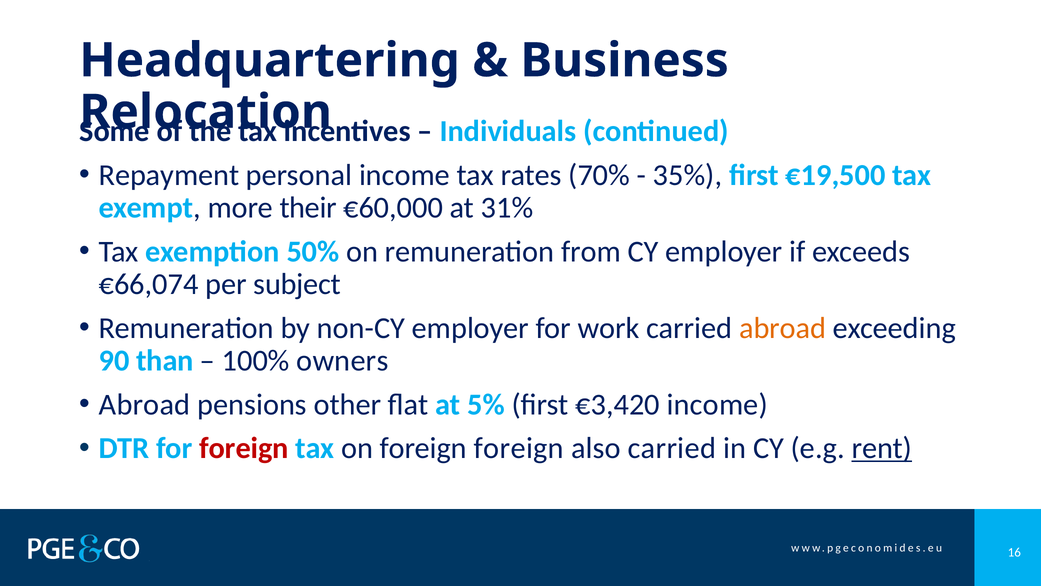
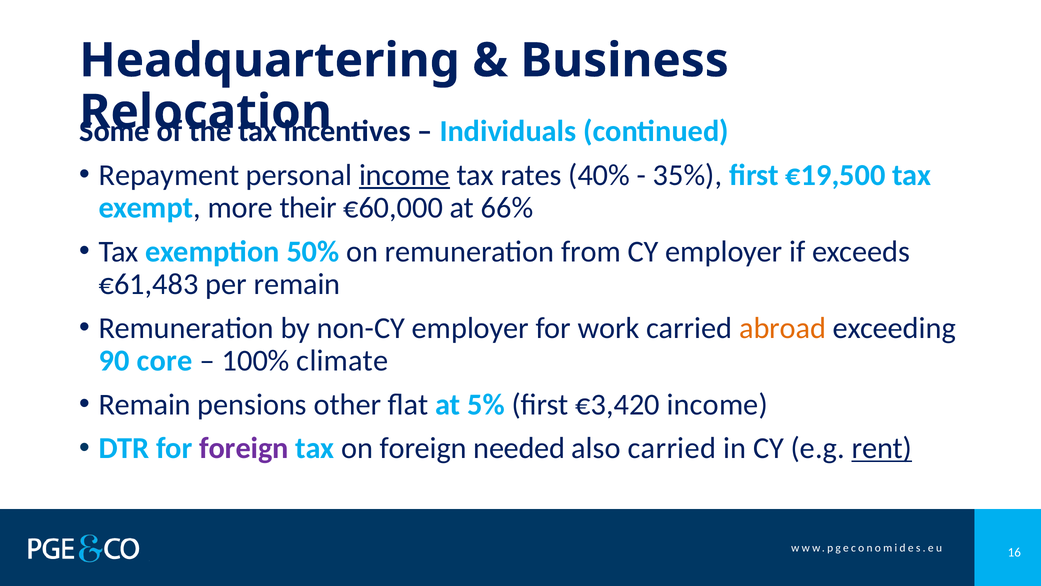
income at (404, 175) underline: none -> present
70%: 70% -> 40%
31%: 31% -> 66%
€66,074: €66,074 -> €61,483
per subject: subject -> remain
than: than -> core
owners: owners -> climate
Abroad at (145, 404): Abroad -> Remain
foreign at (244, 448) colour: red -> purple
foreign foreign: foreign -> needed
